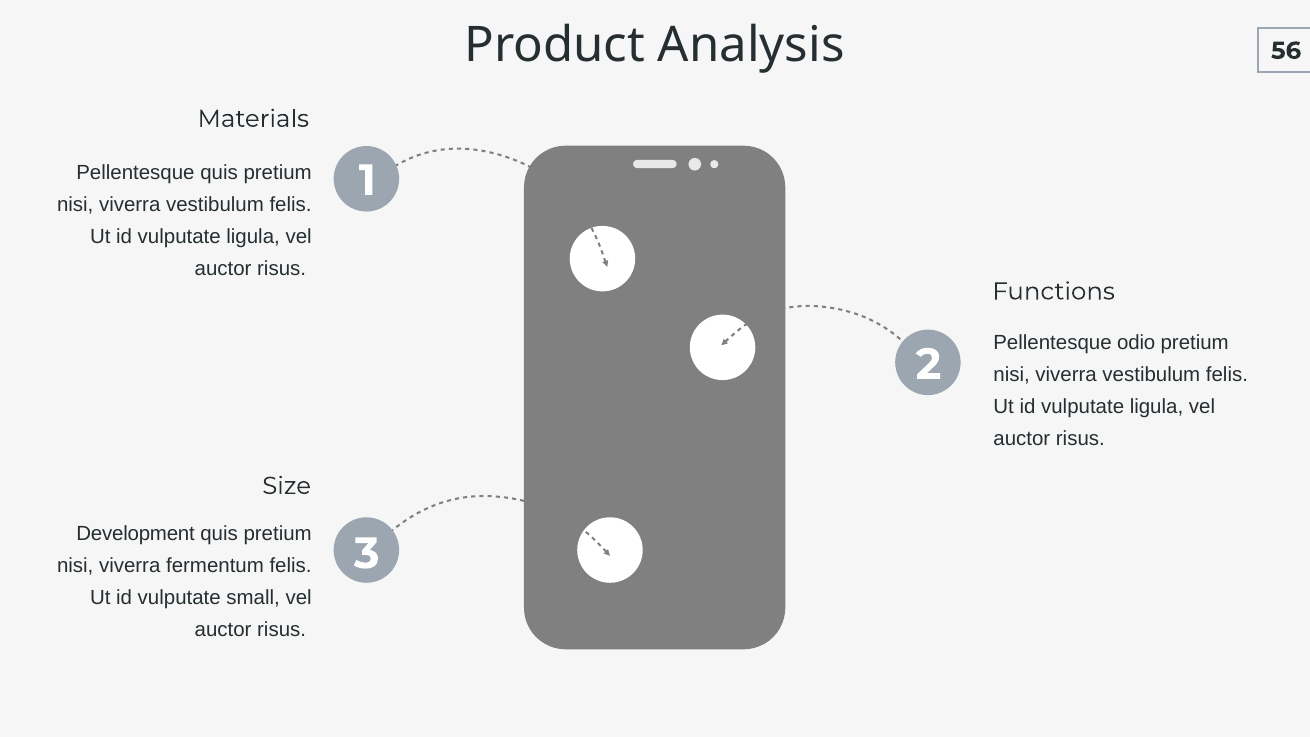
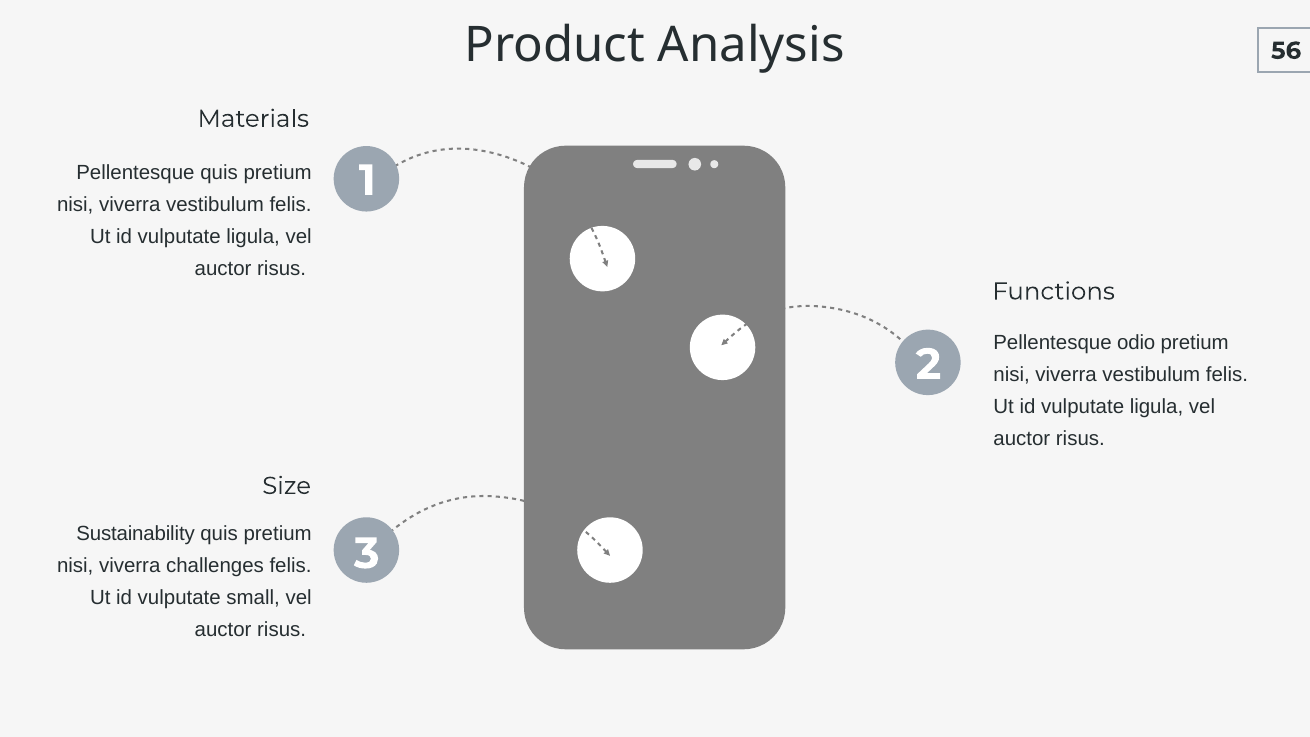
Development: Development -> Sustainability
fermentum: fermentum -> challenges
